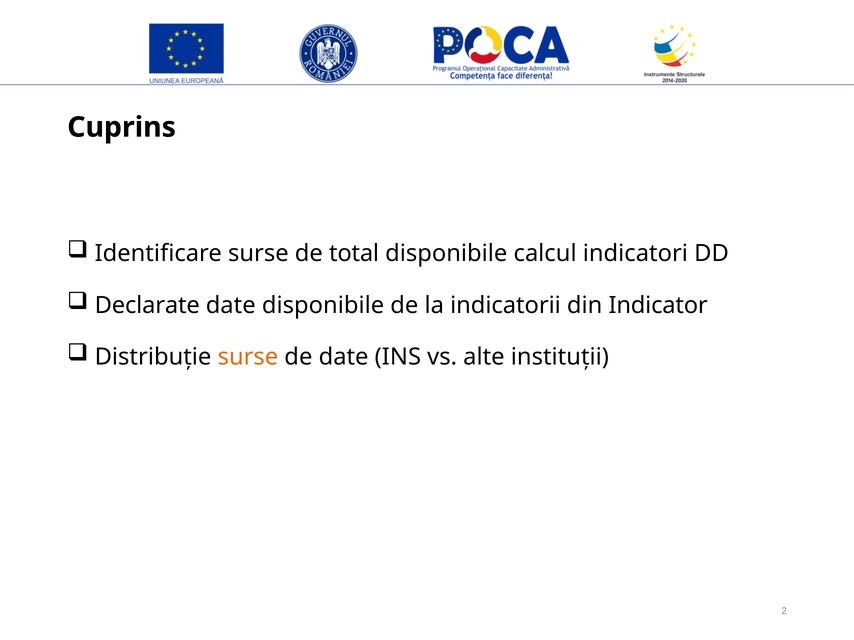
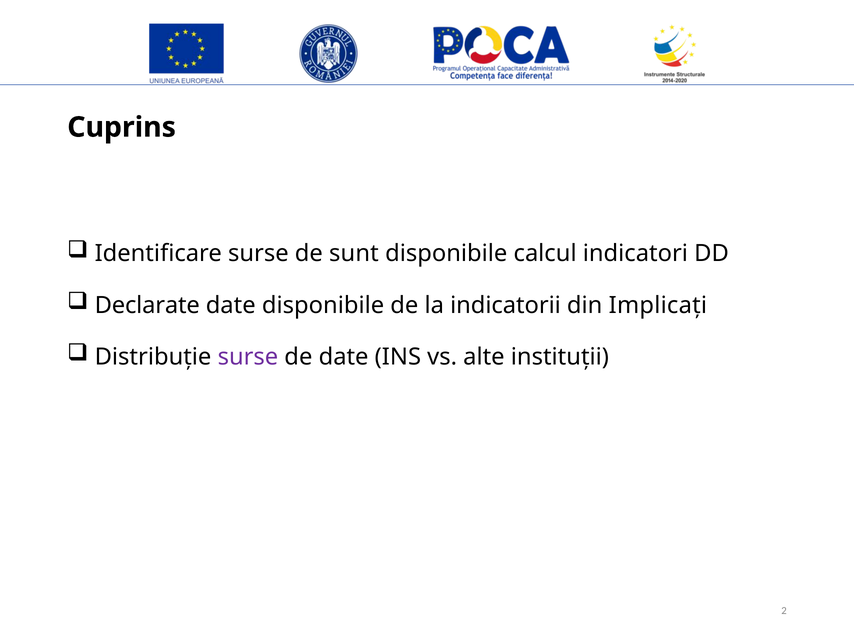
total: total -> sunt
Indicator: Indicator -> Implicați
surse at (248, 357) colour: orange -> purple
